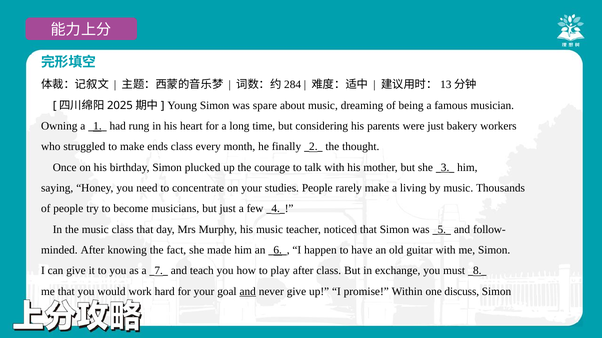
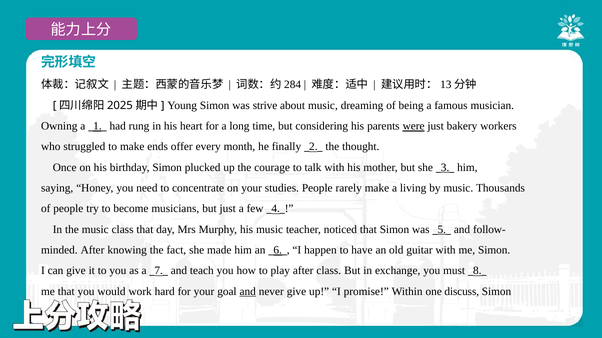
spare: spare -> strive
were underline: none -> present
ends class: class -> offer
